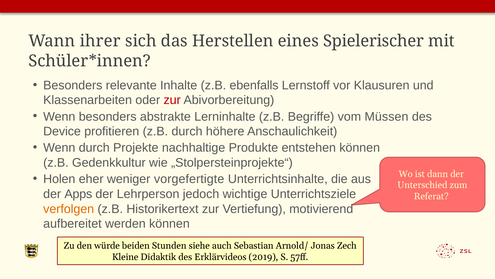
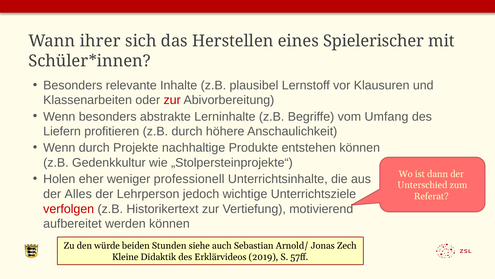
ebenfalls: ebenfalls -> plausibel
Müssen: Müssen -> Umfang
Device: Device -> Liefern
vorgefertigte: vorgefertigte -> professionell
Apps: Apps -> Alles
verfolgen colour: orange -> red
